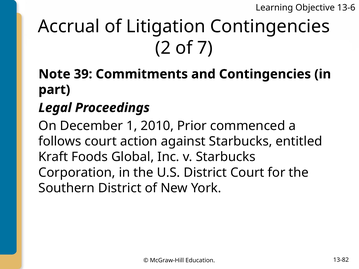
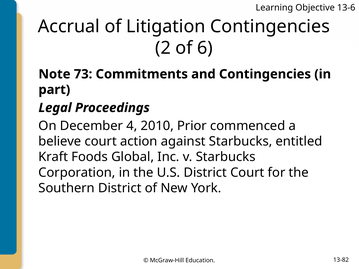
7: 7 -> 6
39: 39 -> 73
1: 1 -> 4
follows: follows -> believe
